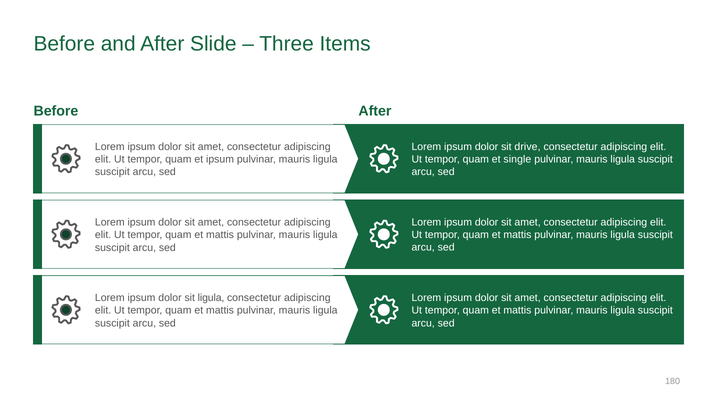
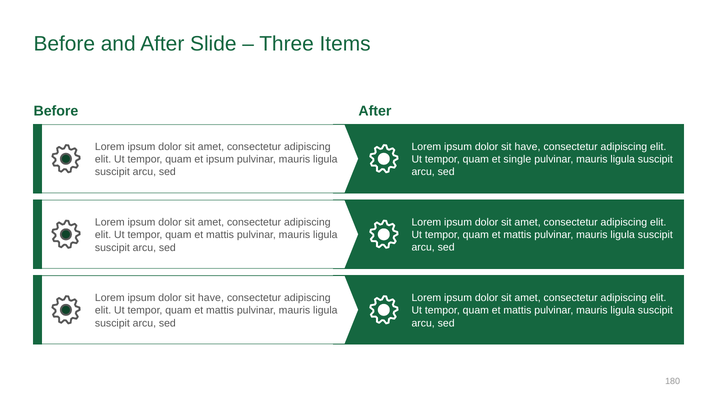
drive at (528, 147): drive -> have
ligula at (211, 298): ligula -> have
